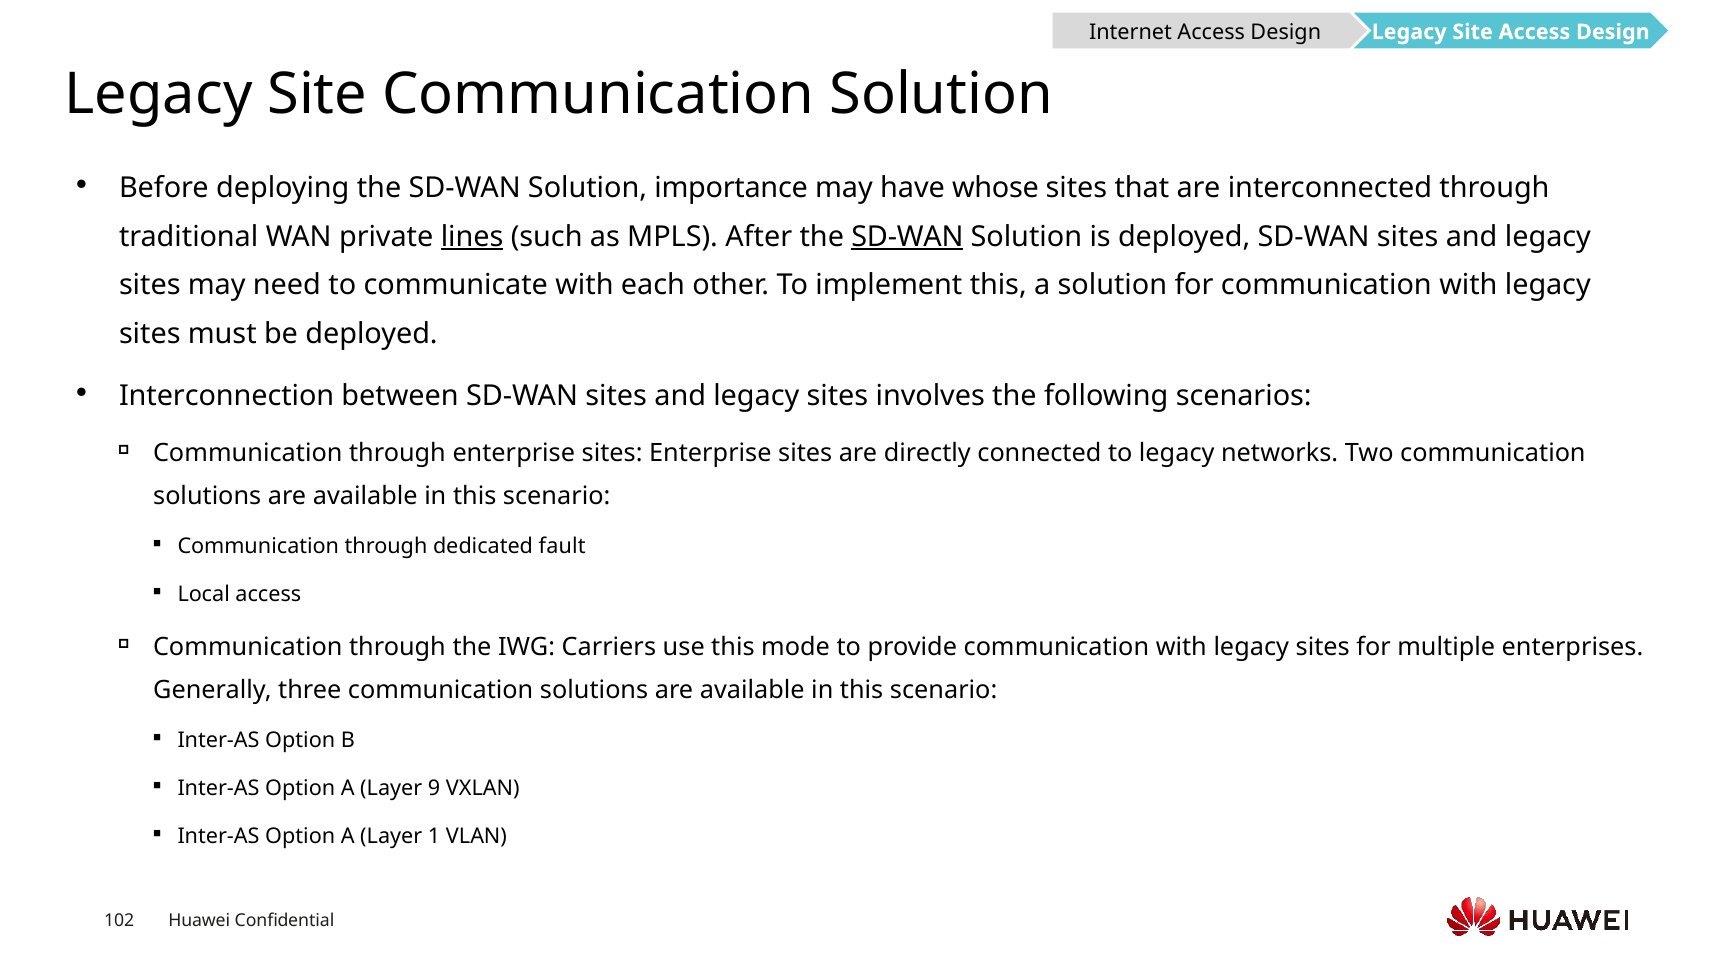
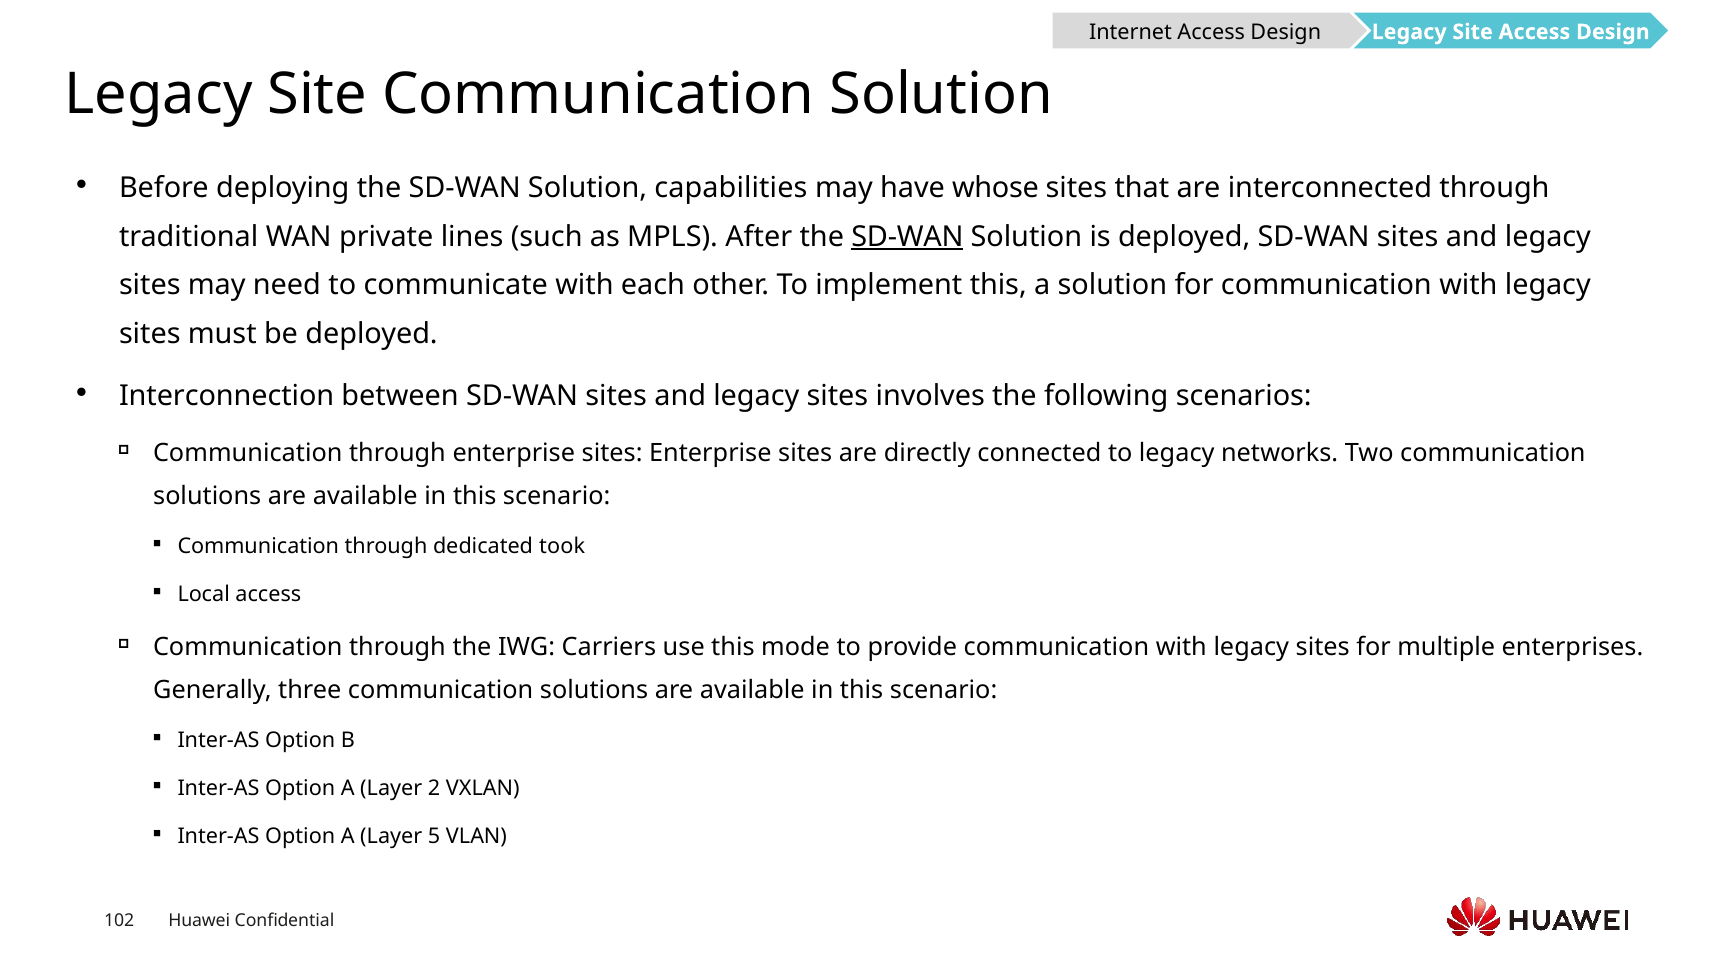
importance: importance -> capabilities
lines underline: present -> none
fault: fault -> took
9: 9 -> 2
1: 1 -> 5
